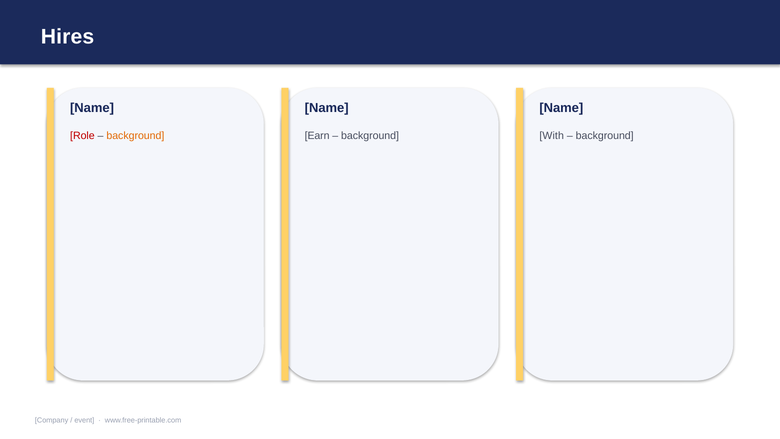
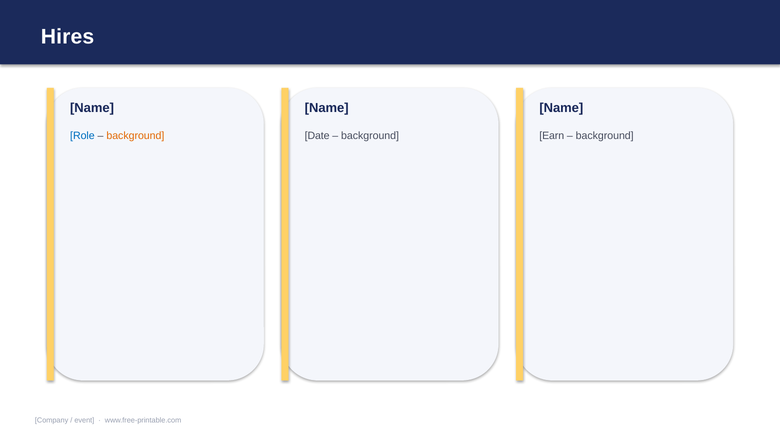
Role colour: red -> blue
Earn: Earn -> Date
With: With -> Earn
